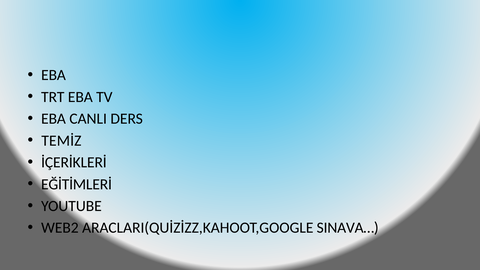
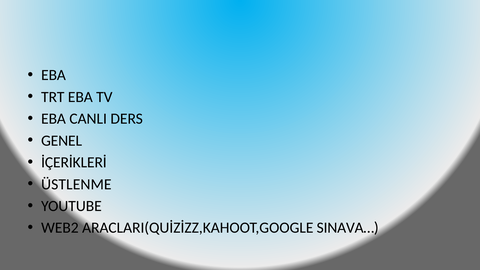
TEMİZ: TEMİZ -> GENEL
EĞİTİMLERİ: EĞİTİMLERİ -> ÜSTLENME
